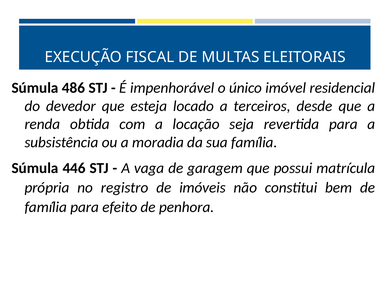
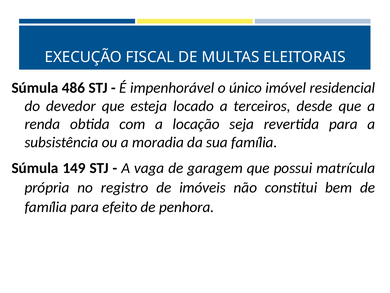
446: 446 -> 149
